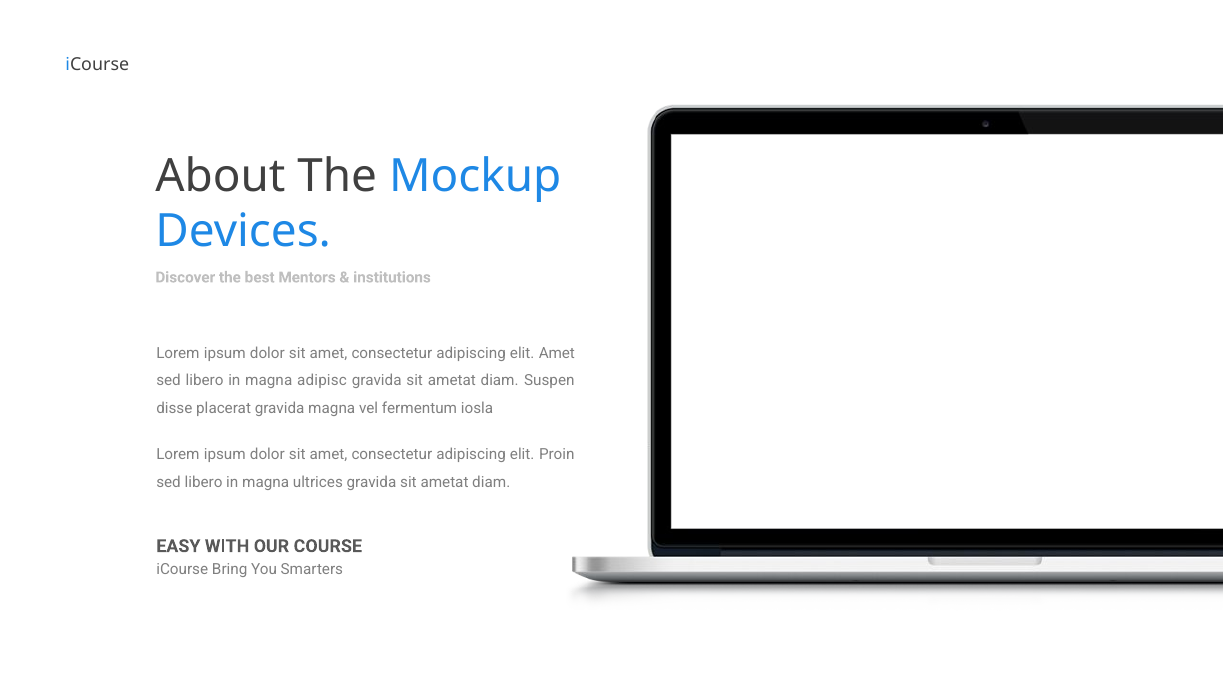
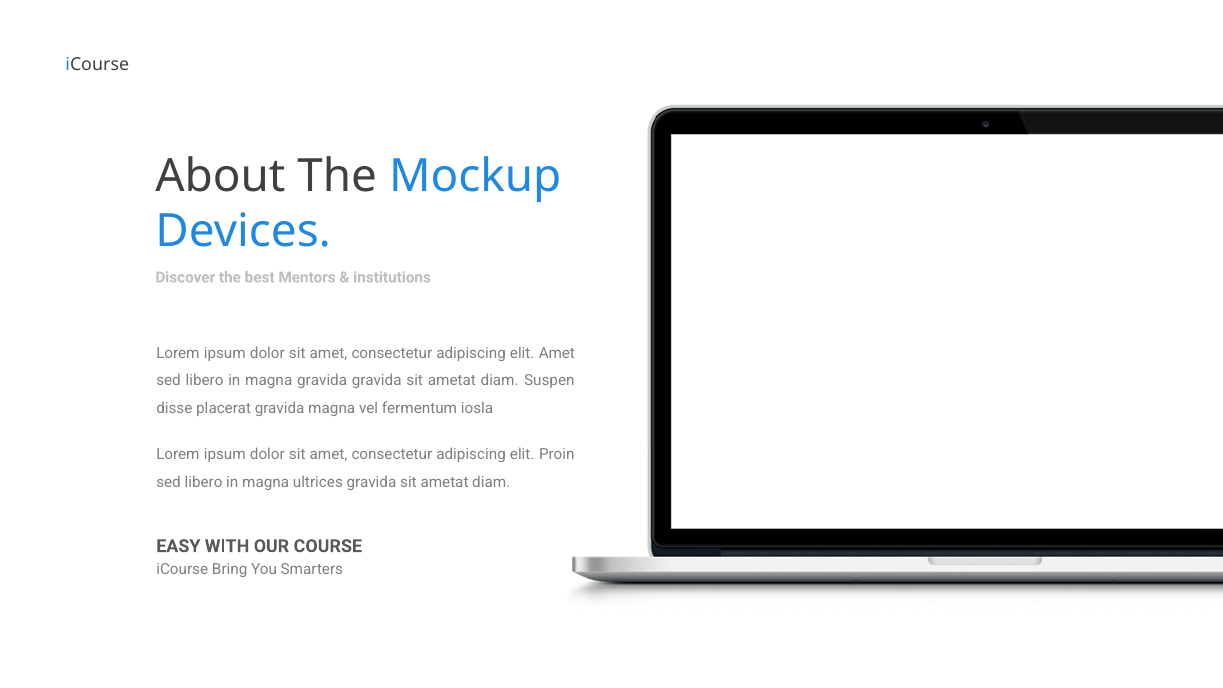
magna adipisc: adipisc -> gravida
